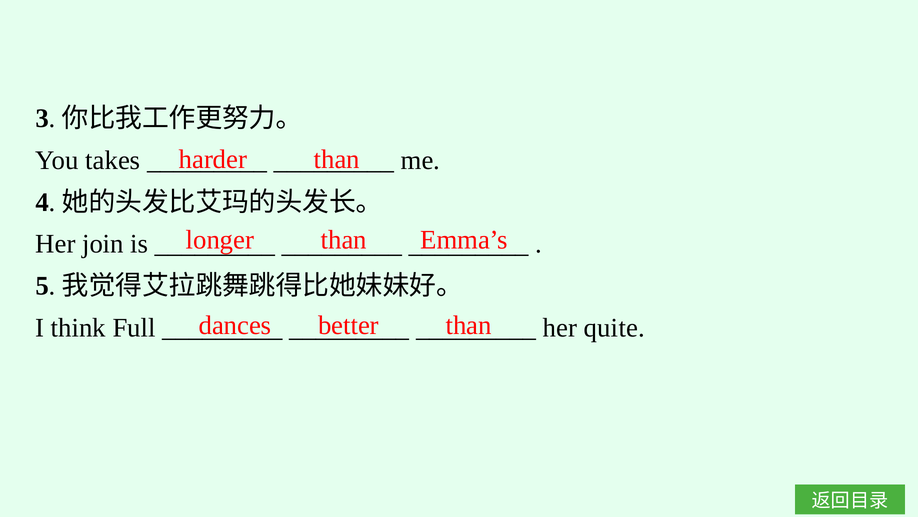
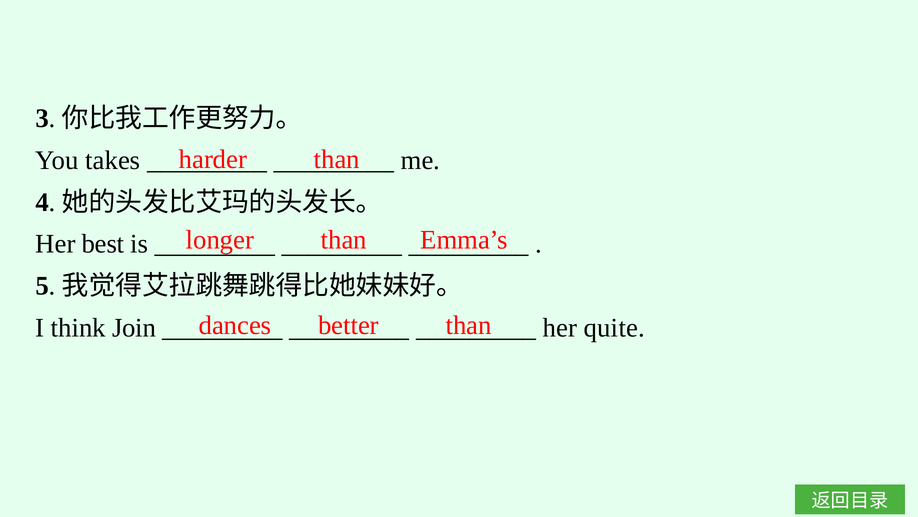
join: join -> best
Full: Full -> Join
